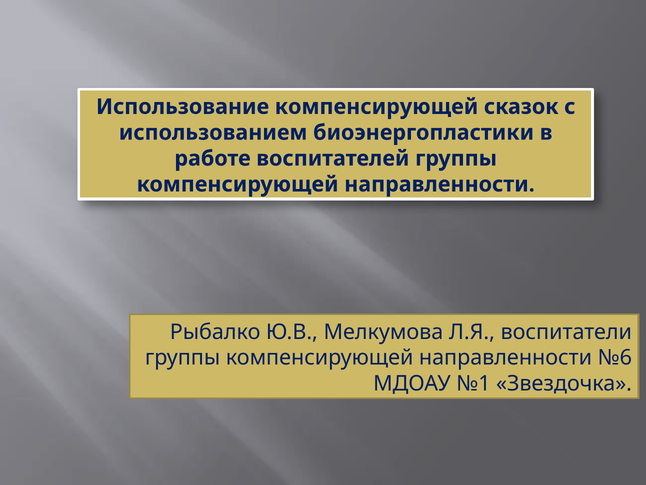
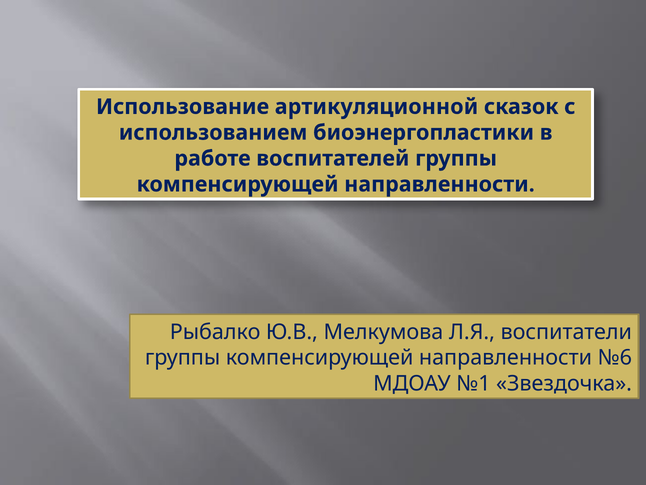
Использование компенсирующей: компенсирующей -> артикуляционной
